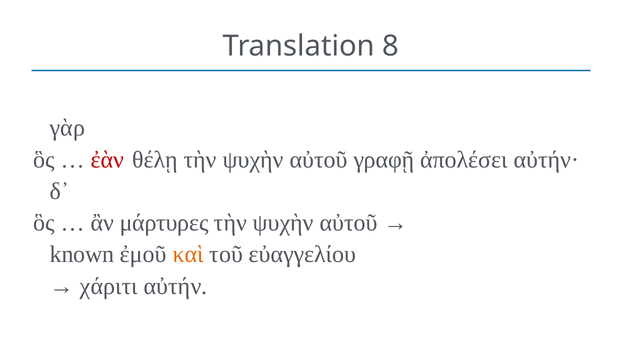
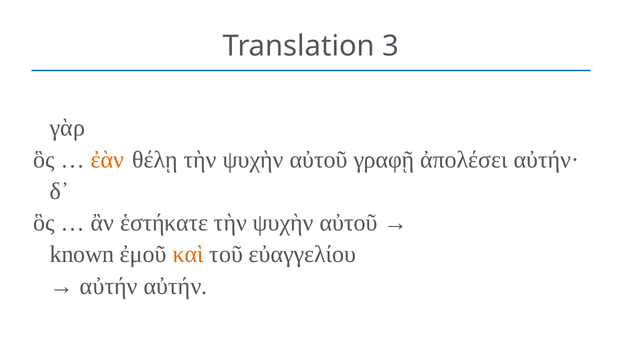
8: 8 -> 3
ἐὰν colour: red -> orange
μάρτυρες: μάρτυρες -> ἑστήκατε
χάριτι at (109, 286): χάριτι -> αὐτήν
